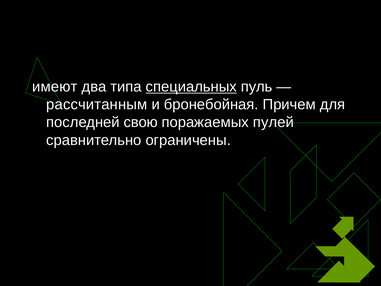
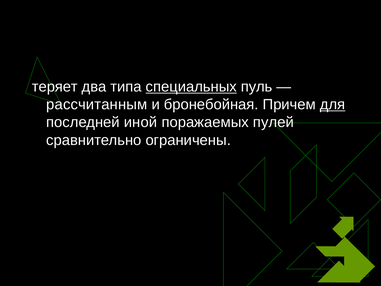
имеют: имеют -> теряет
для underline: none -> present
свою: свою -> иной
